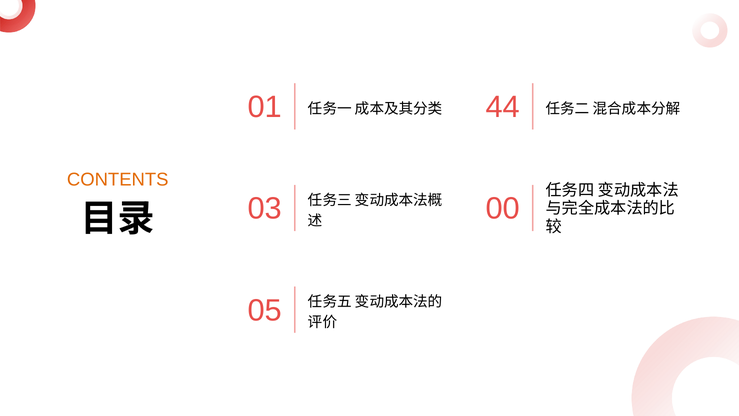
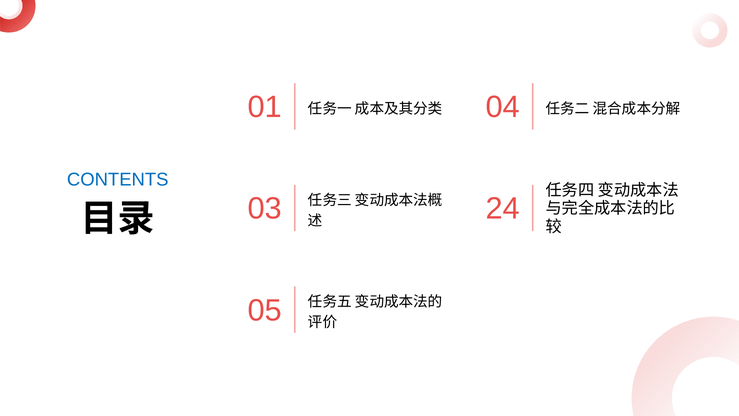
44: 44 -> 04
CONTENTS colour: orange -> blue
00: 00 -> 24
